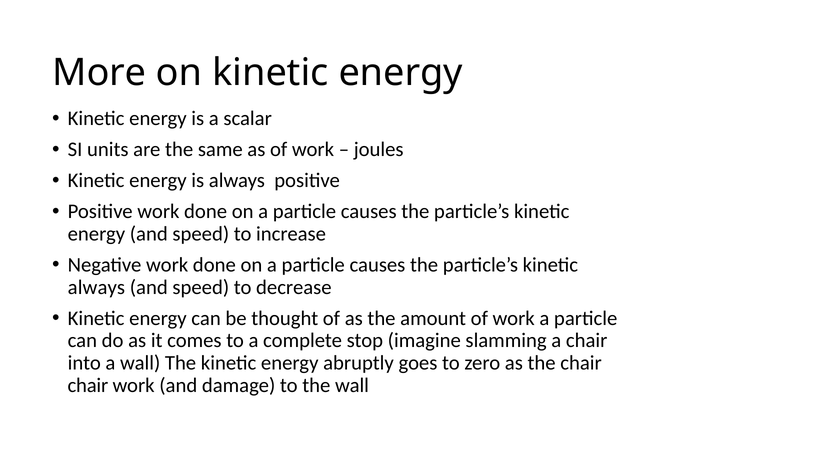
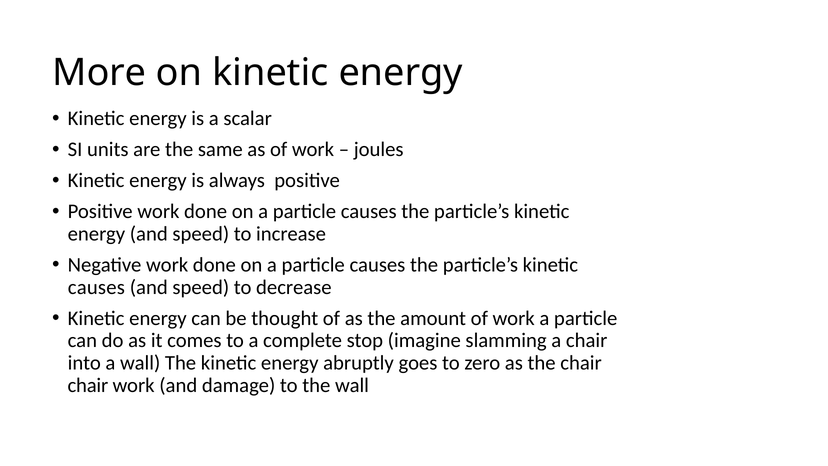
always at (96, 287): always -> causes
